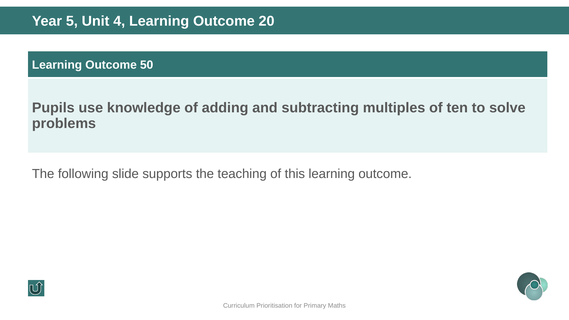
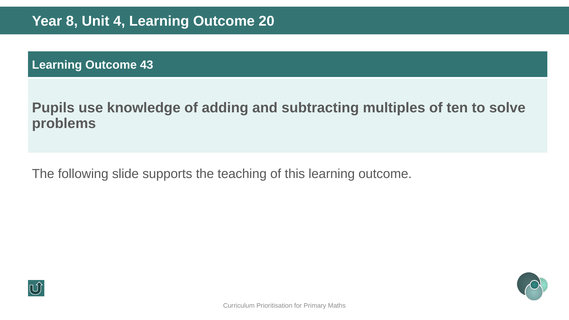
5: 5 -> 8
50: 50 -> 43
